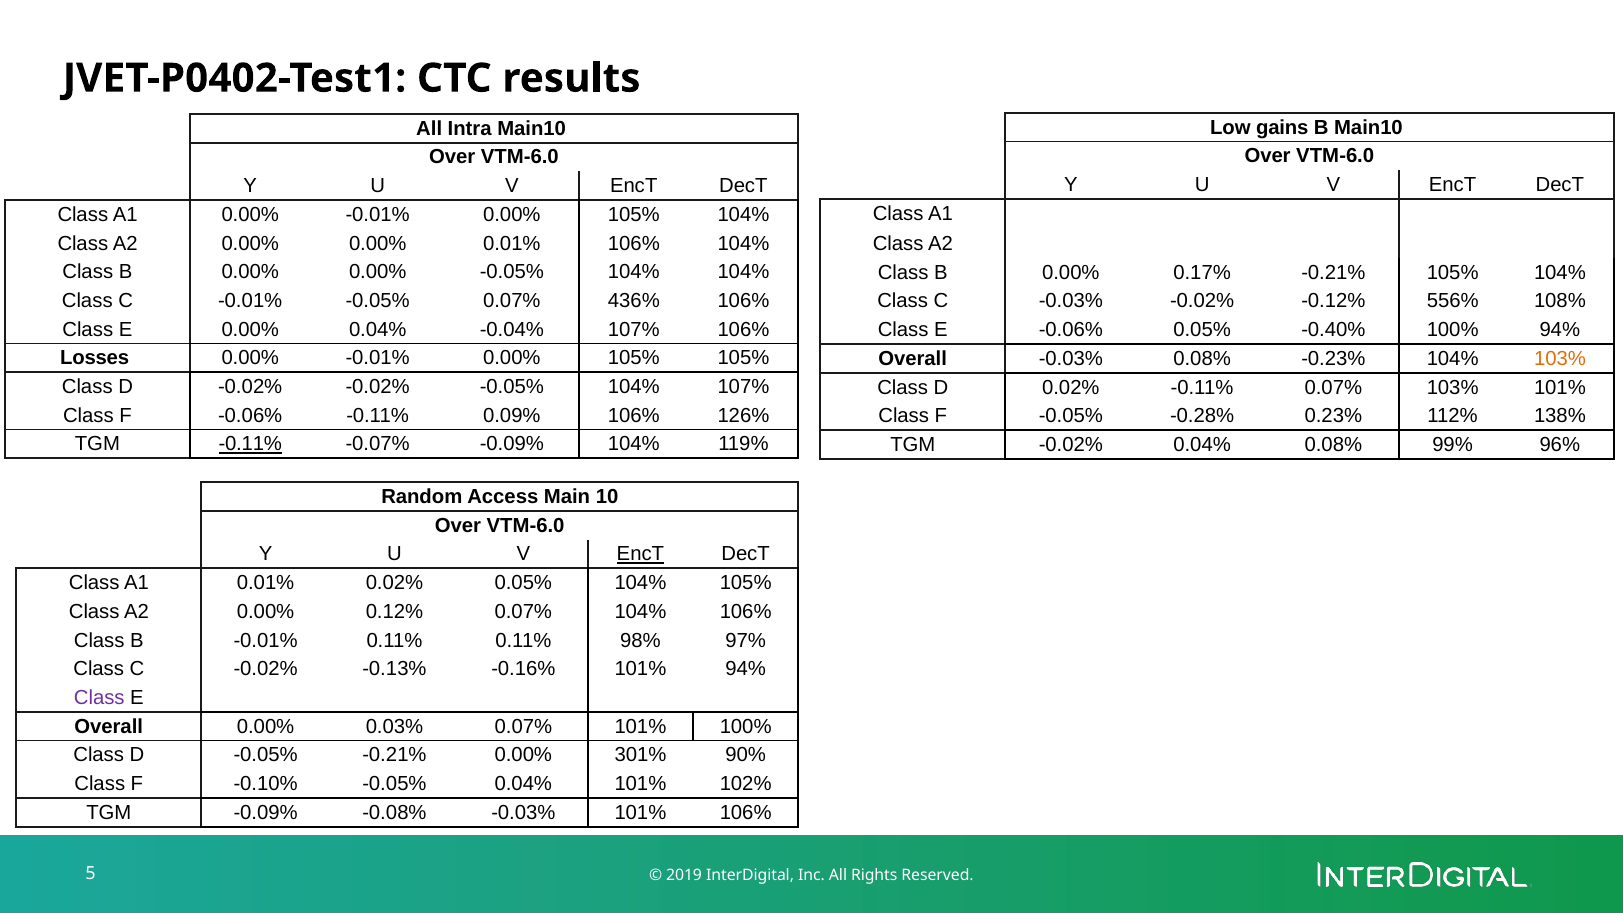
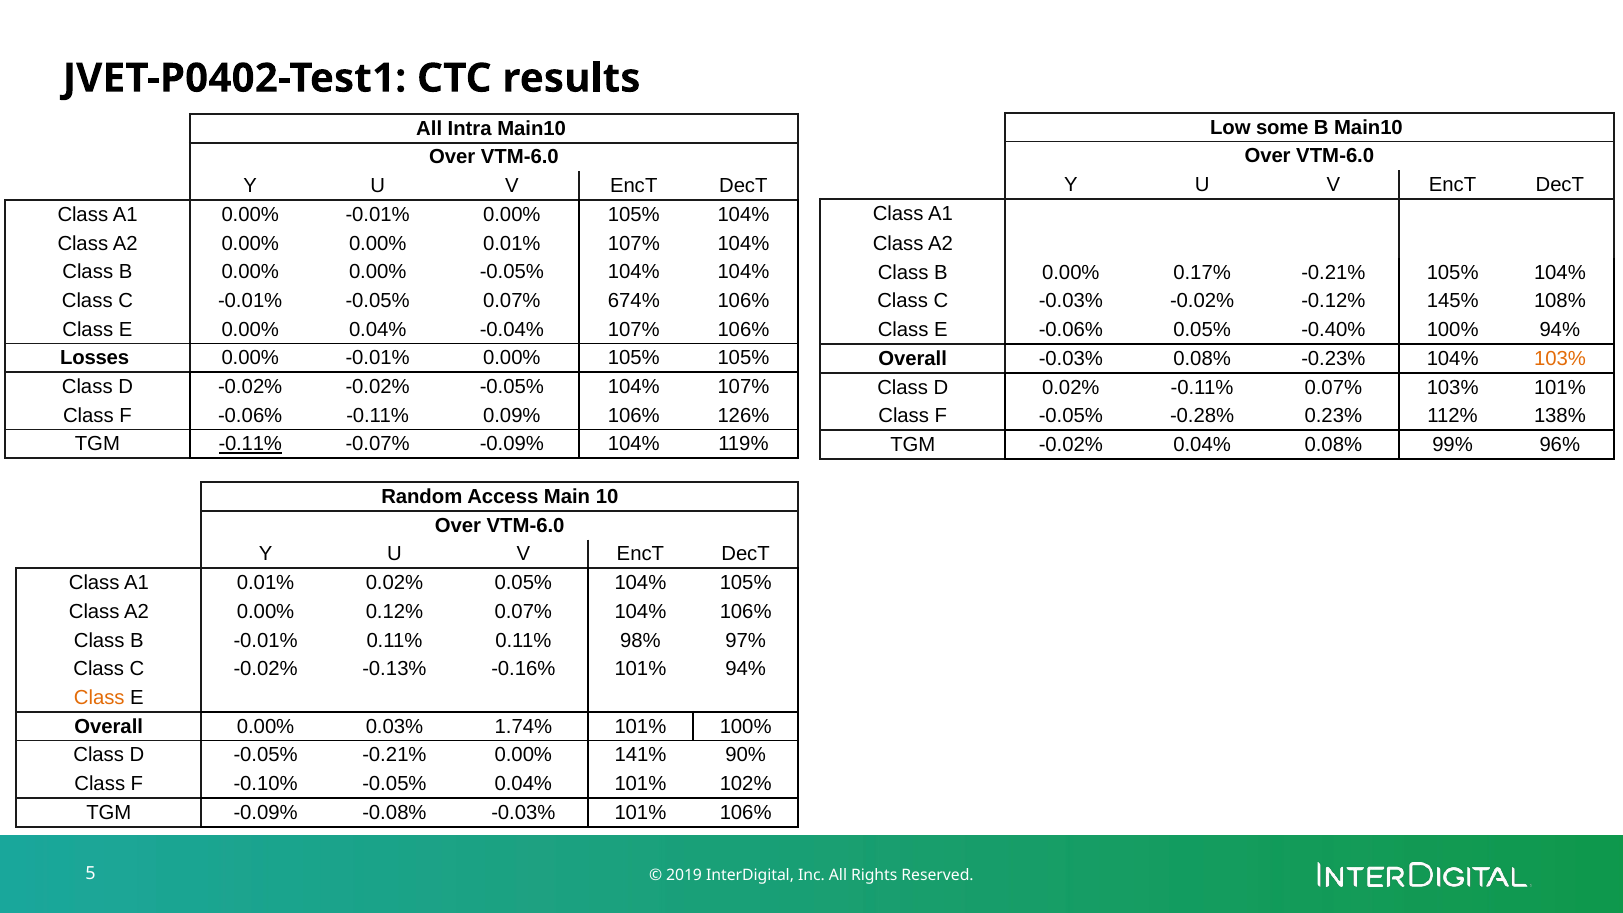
gains: gains -> some
0.01% 106%: 106% -> 107%
436%: 436% -> 674%
556%: 556% -> 145%
EncT at (640, 554) underline: present -> none
Class at (99, 698) colour: purple -> orange
0.03% 0.07%: 0.07% -> 1.74%
301%: 301% -> 141%
